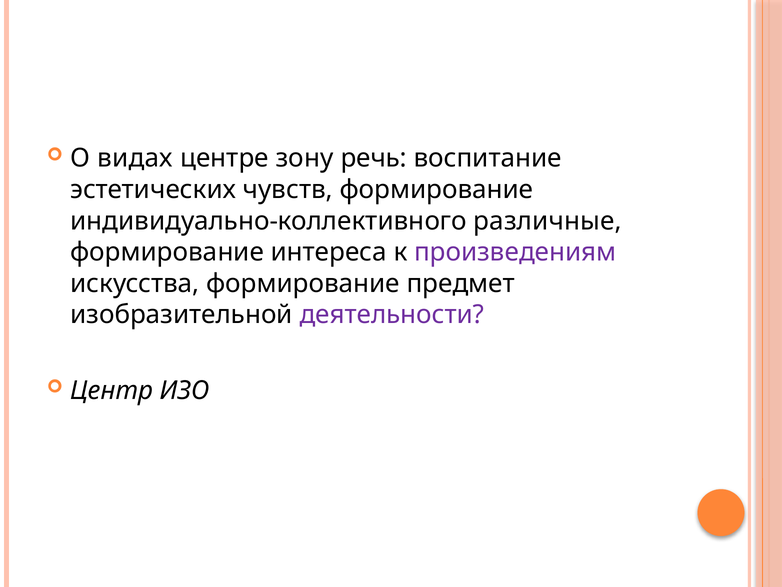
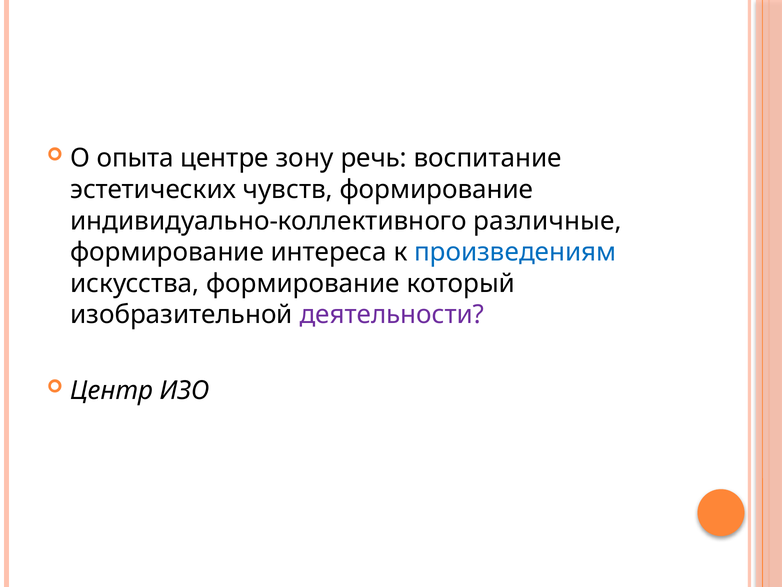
видах: видах -> опыта
произведениям colour: purple -> blue
предмет: предмет -> который
